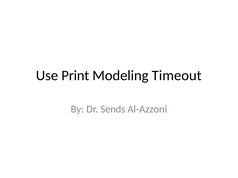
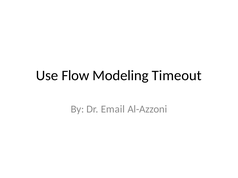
Print: Print -> Flow
Sends: Sends -> Email
